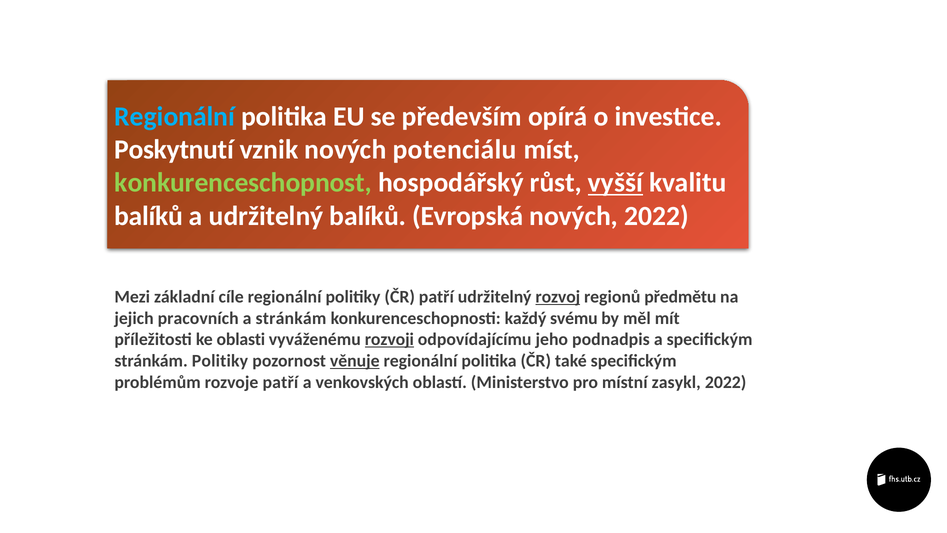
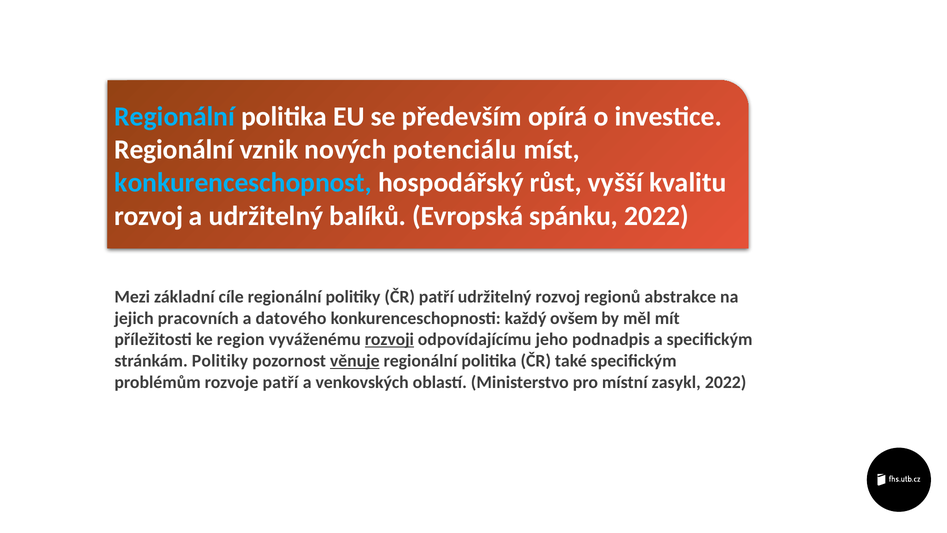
Poskytnutí at (174, 150): Poskytnutí -> Regionální
konkurenceschopnost colour: light green -> light blue
vyšší underline: present -> none
balíků at (149, 216): balíků -> rozvoj
Evropská nových: nových -> spánku
rozvoj at (558, 297) underline: present -> none
předmětu: předmětu -> abstrakce
a stránkám: stránkám -> datového
svému: svému -> ovšem
oblasti: oblasti -> region
